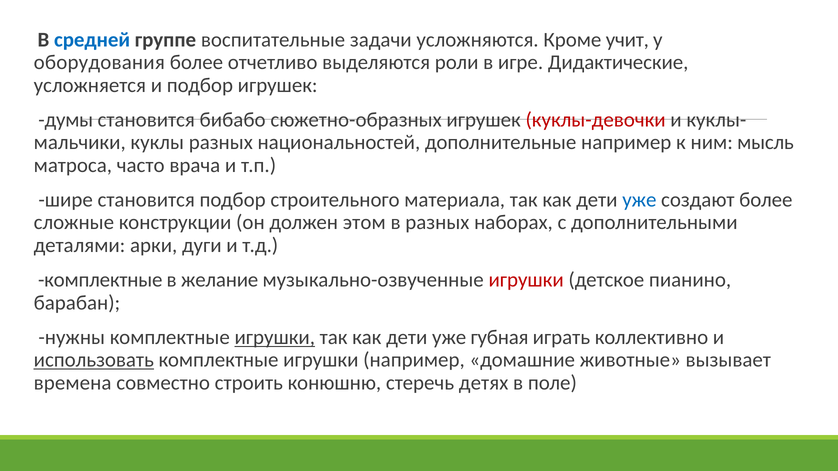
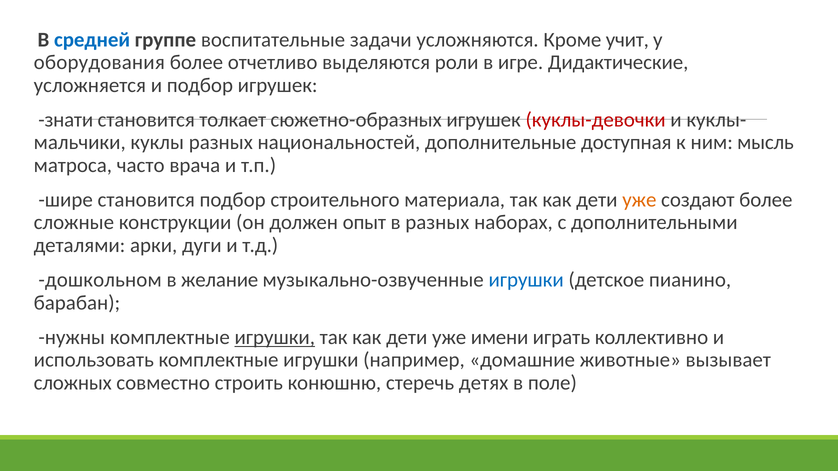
думы: думы -> знати
бибабо: бибабо -> толкает
дополнительные например: например -> доступная
уже at (639, 200) colour: blue -> orange
этом: этом -> опыт
комплектные at (100, 280): комплектные -> дошкольном
игрушки at (526, 280) colour: red -> blue
губная: губная -> имени
использовать underline: present -> none
времена: времена -> сложных
